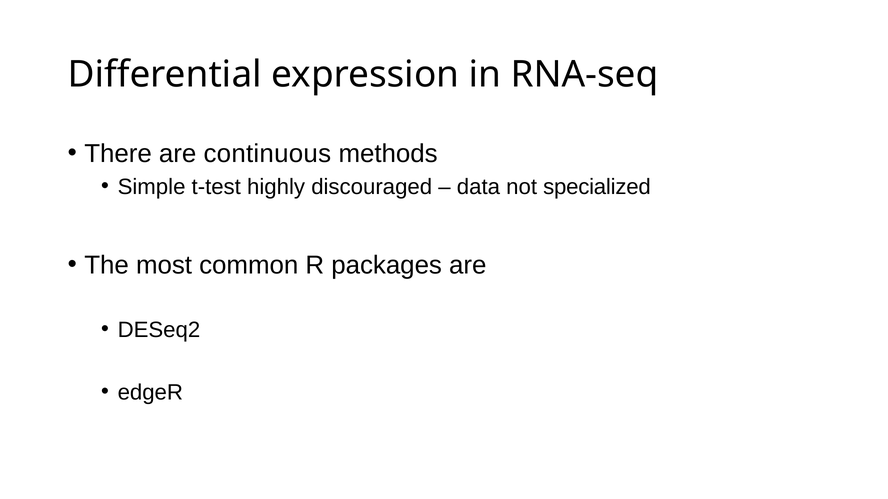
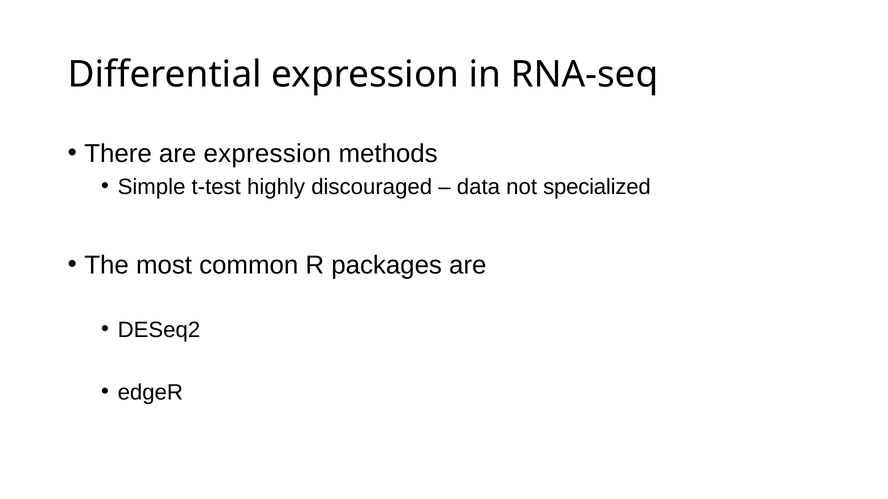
are continuous: continuous -> expression
